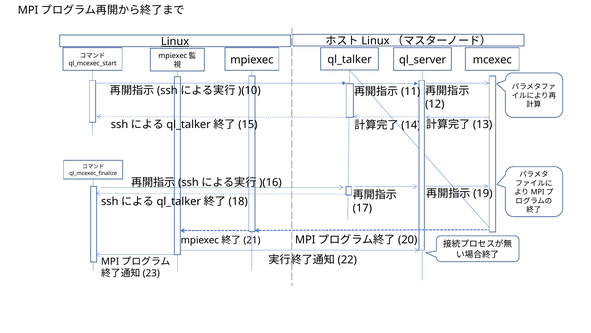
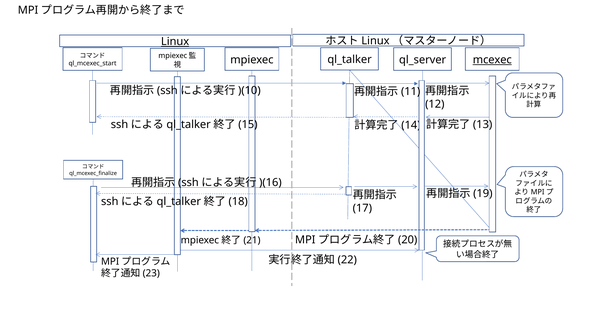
mcexec underline: none -> present
